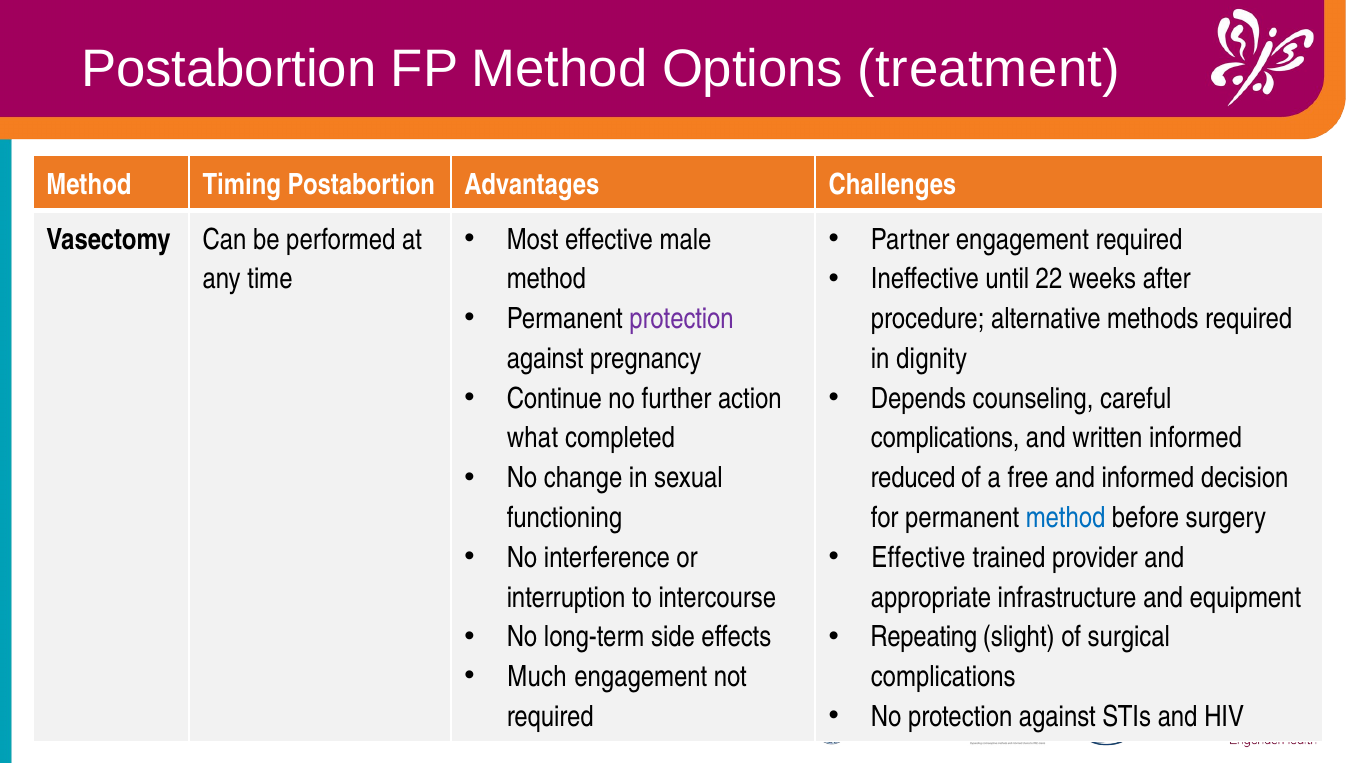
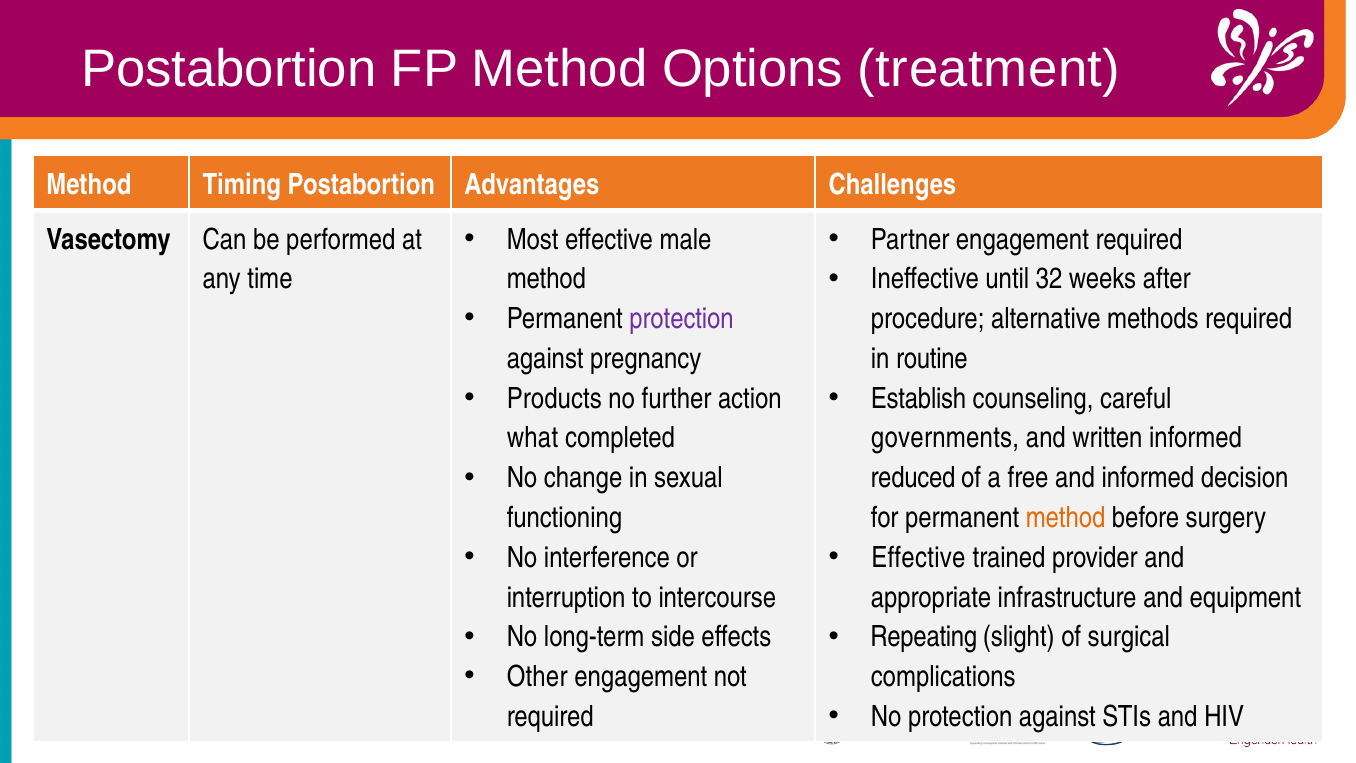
22: 22 -> 32
dignity: dignity -> routine
Continue: Continue -> Products
Depends: Depends -> Establish
complications at (945, 438): complications -> governments
method at (1066, 518) colour: blue -> orange
Much: Much -> Other
